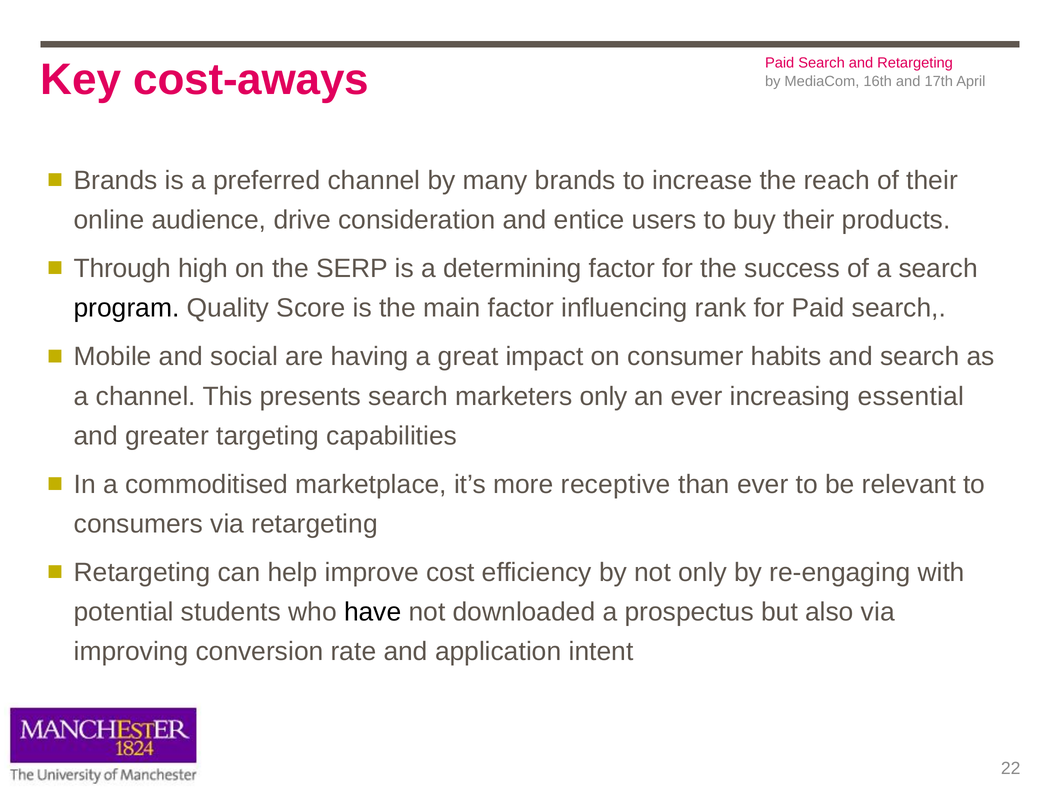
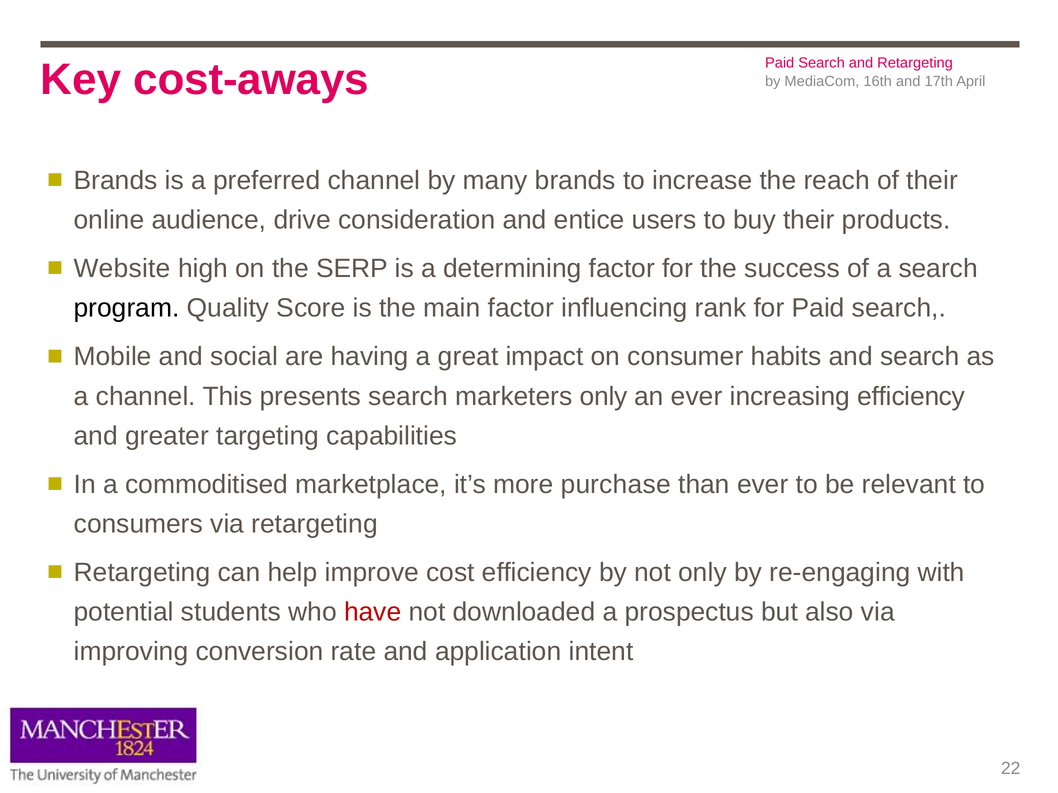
Through: Through -> Website
increasing essential: essential -> efficiency
receptive: receptive -> purchase
have colour: black -> red
